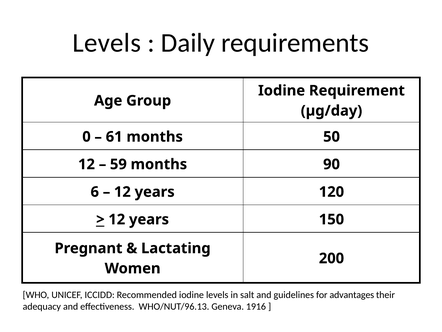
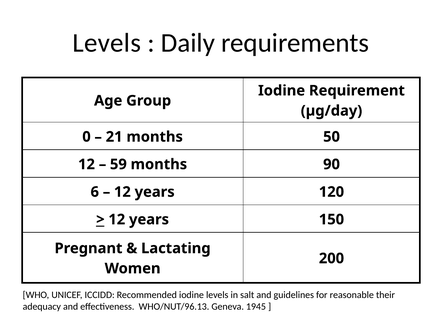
61: 61 -> 21
advantages: advantages -> reasonable
1916: 1916 -> 1945
